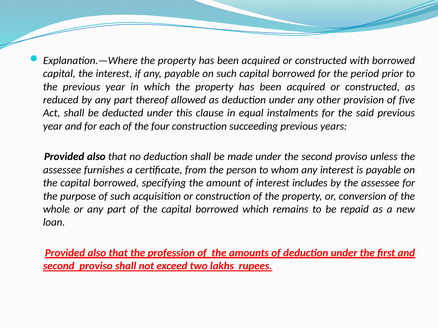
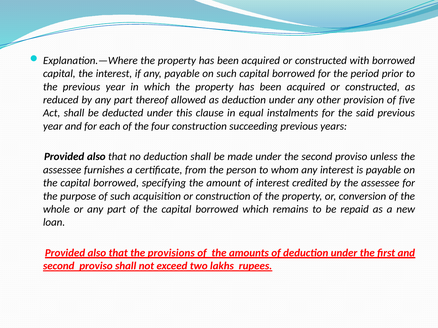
includes: includes -> credited
profession: profession -> provisions
